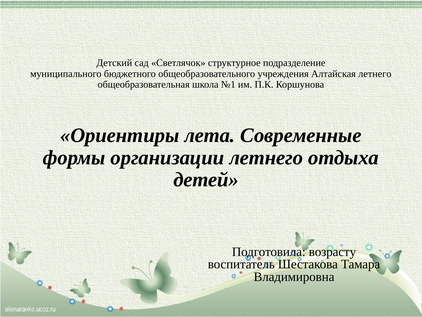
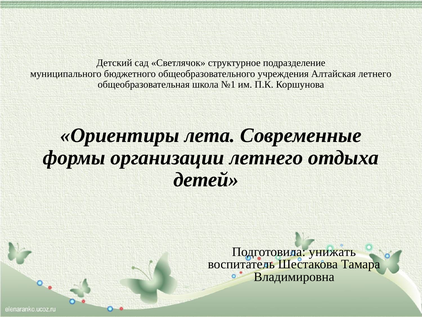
возрасту: возрасту -> унижать
